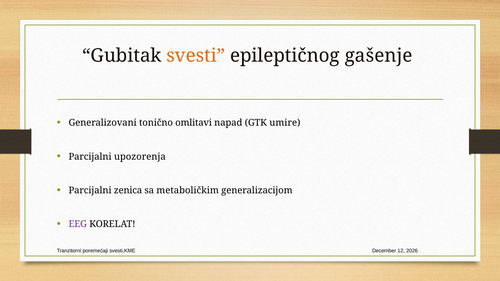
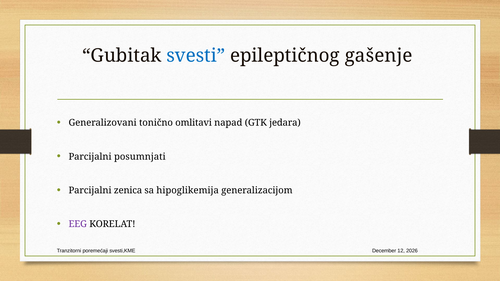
svesti colour: orange -> blue
umire: umire -> jedara
upozorenja: upozorenja -> posumnjati
metaboličkim: metaboličkim -> hipoglikemija
